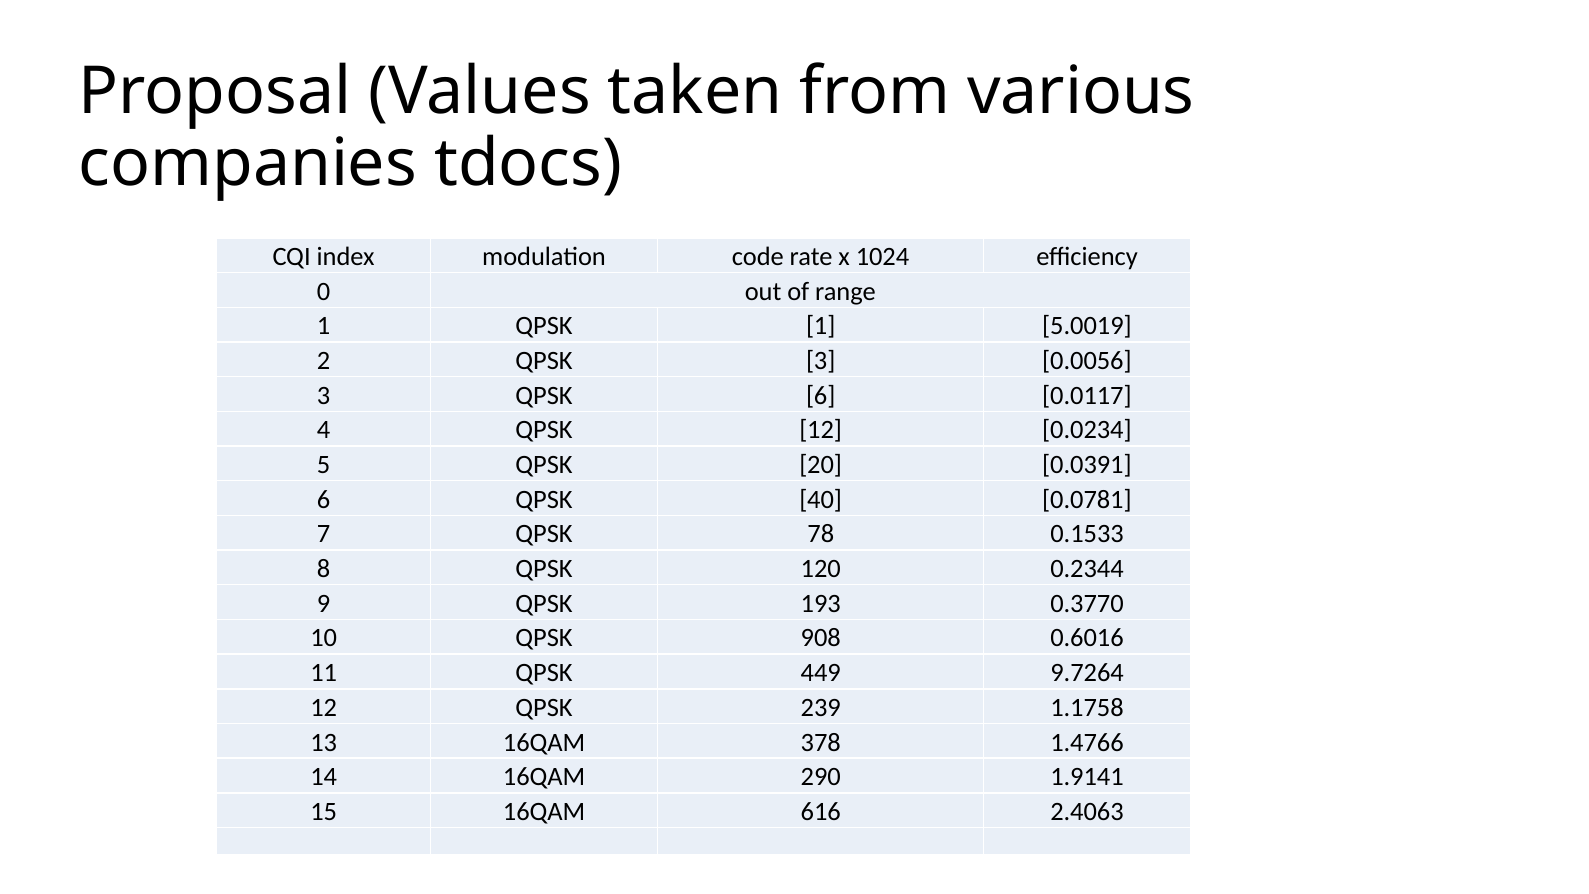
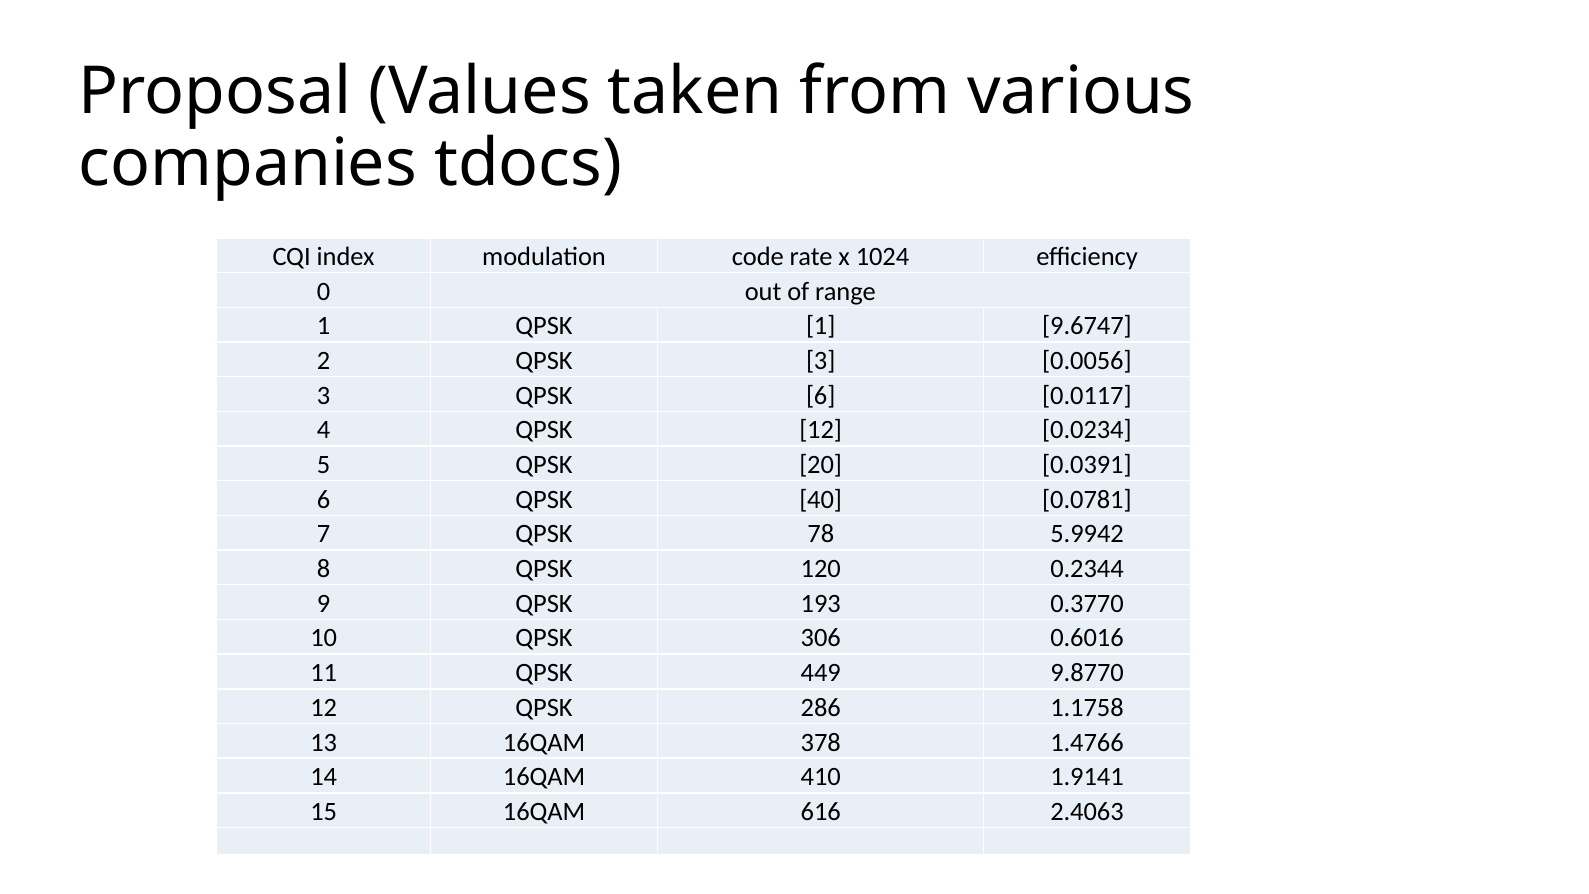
5.0019: 5.0019 -> 9.6747
0.1533: 0.1533 -> 5.9942
908: 908 -> 306
9.7264: 9.7264 -> 9.8770
239: 239 -> 286
290: 290 -> 410
